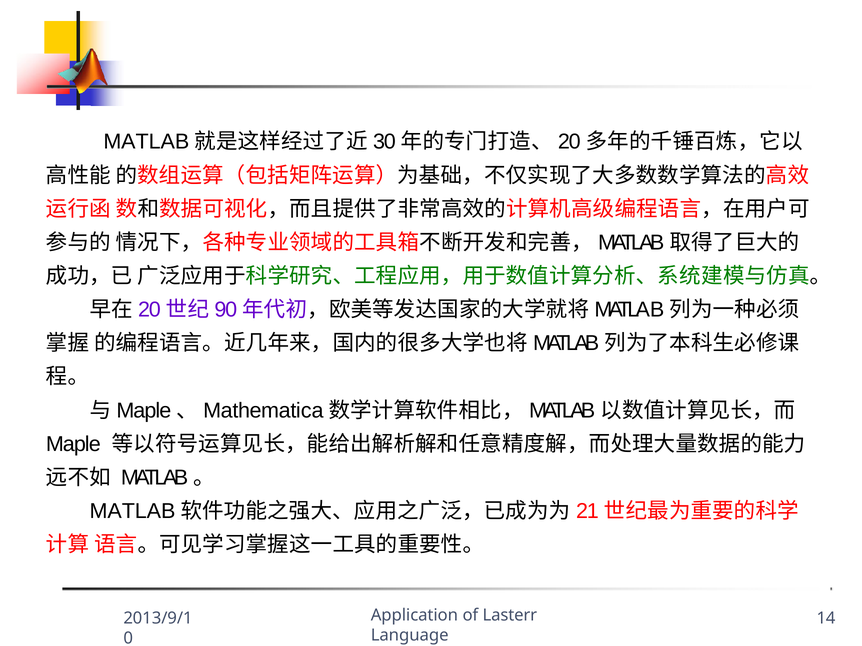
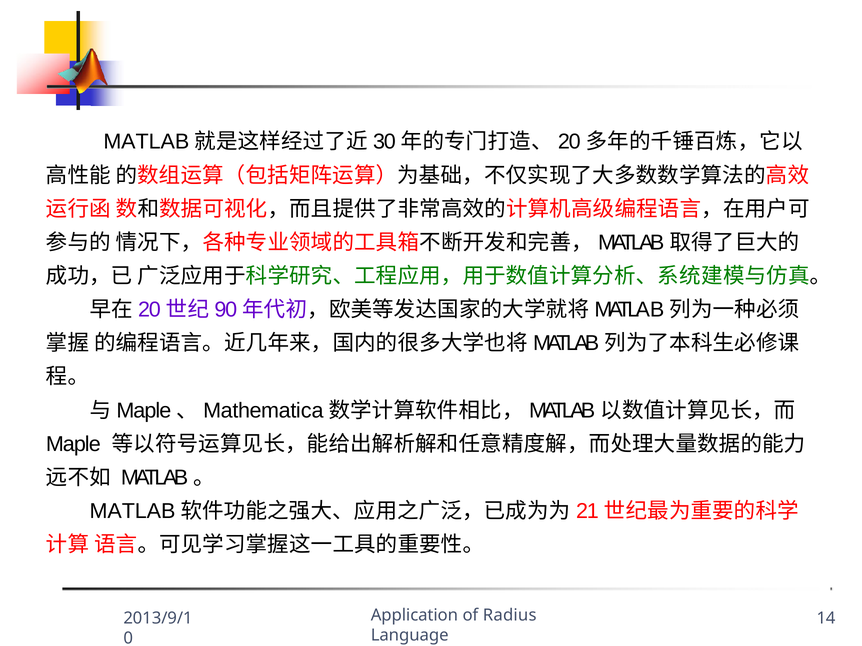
Lasterr: Lasterr -> Radius
